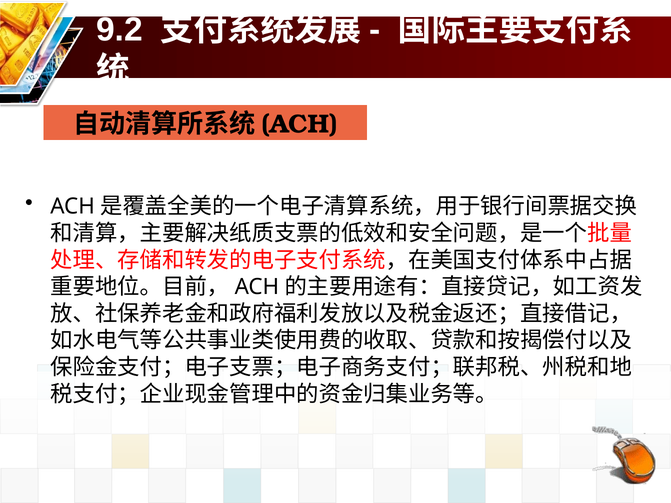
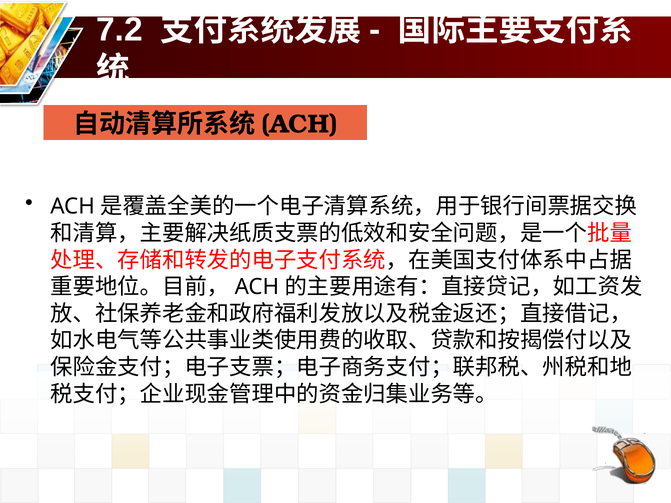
9.2: 9.2 -> 7.2
